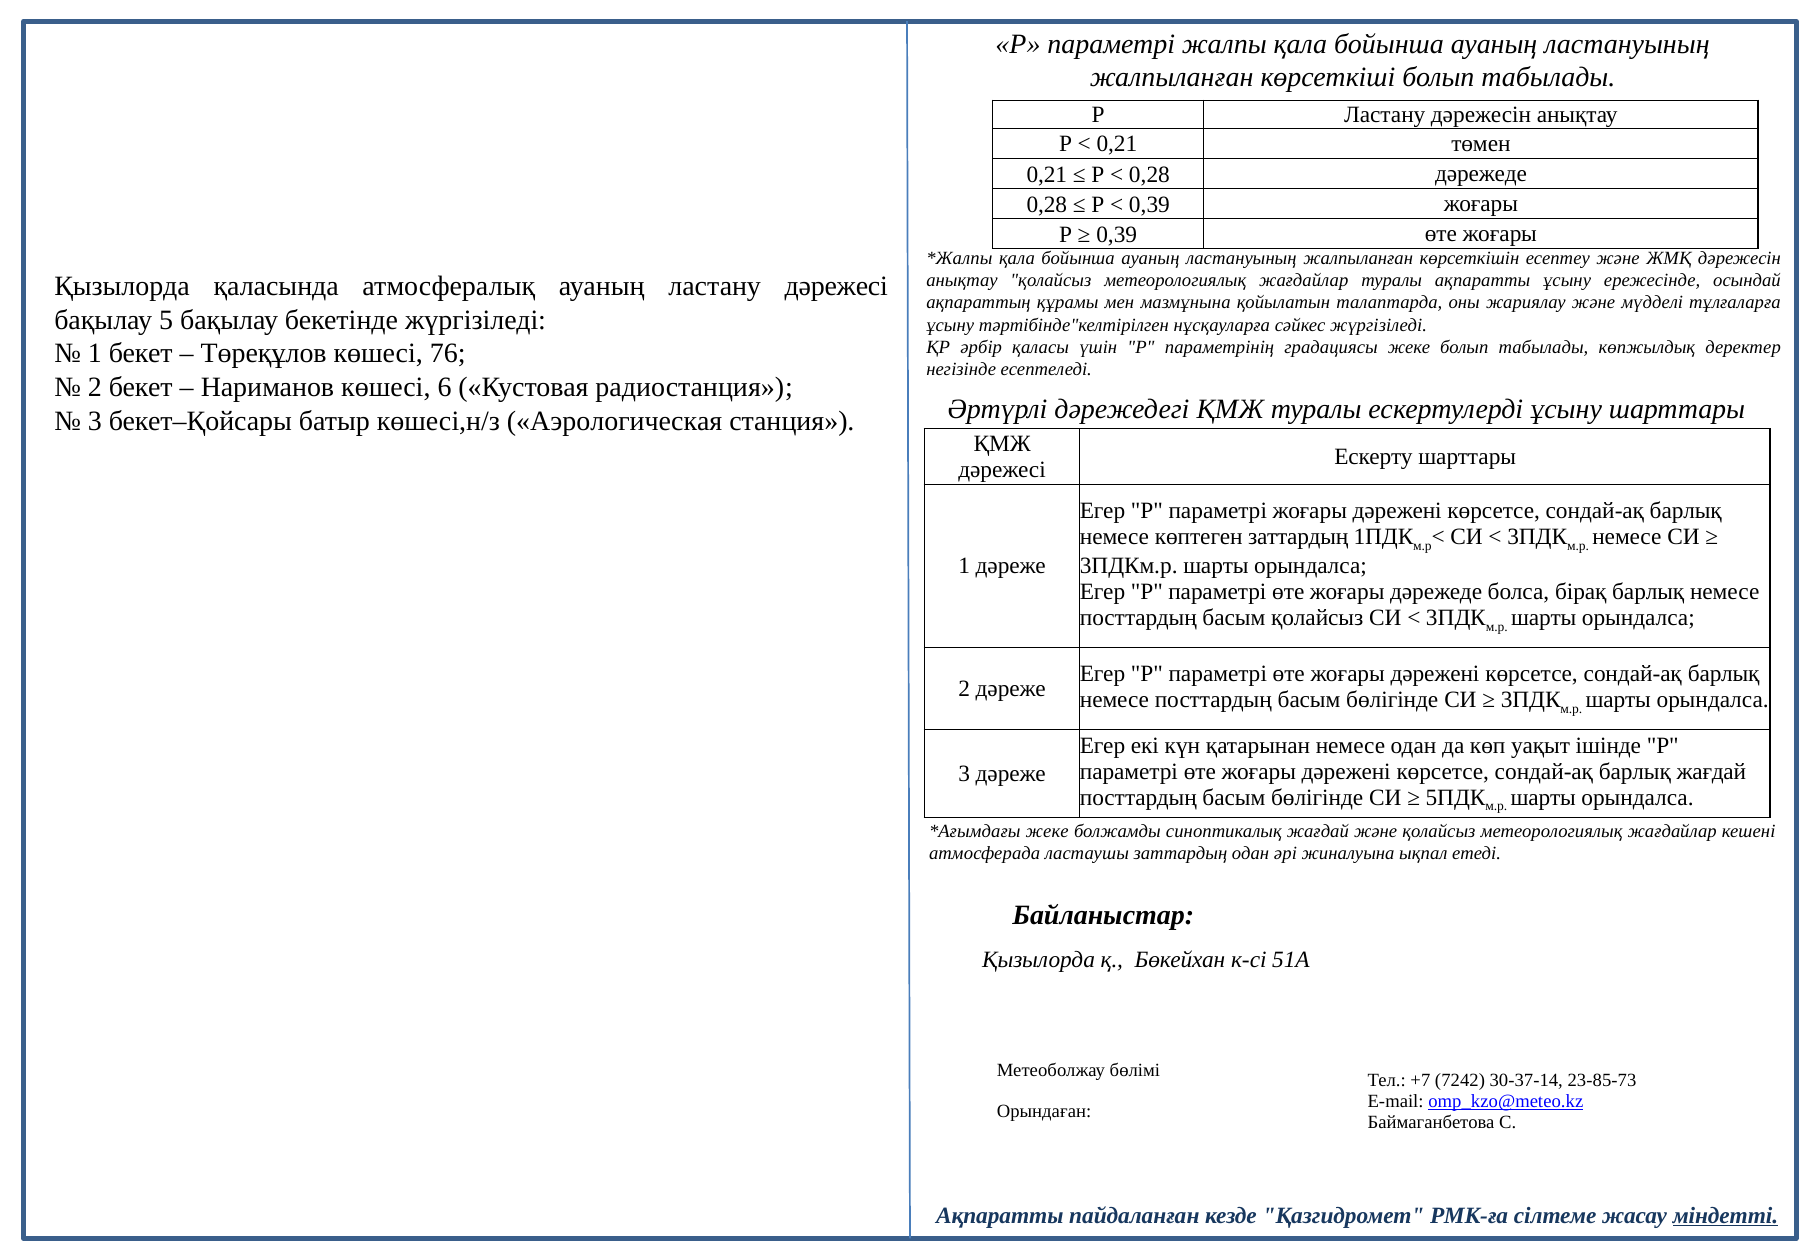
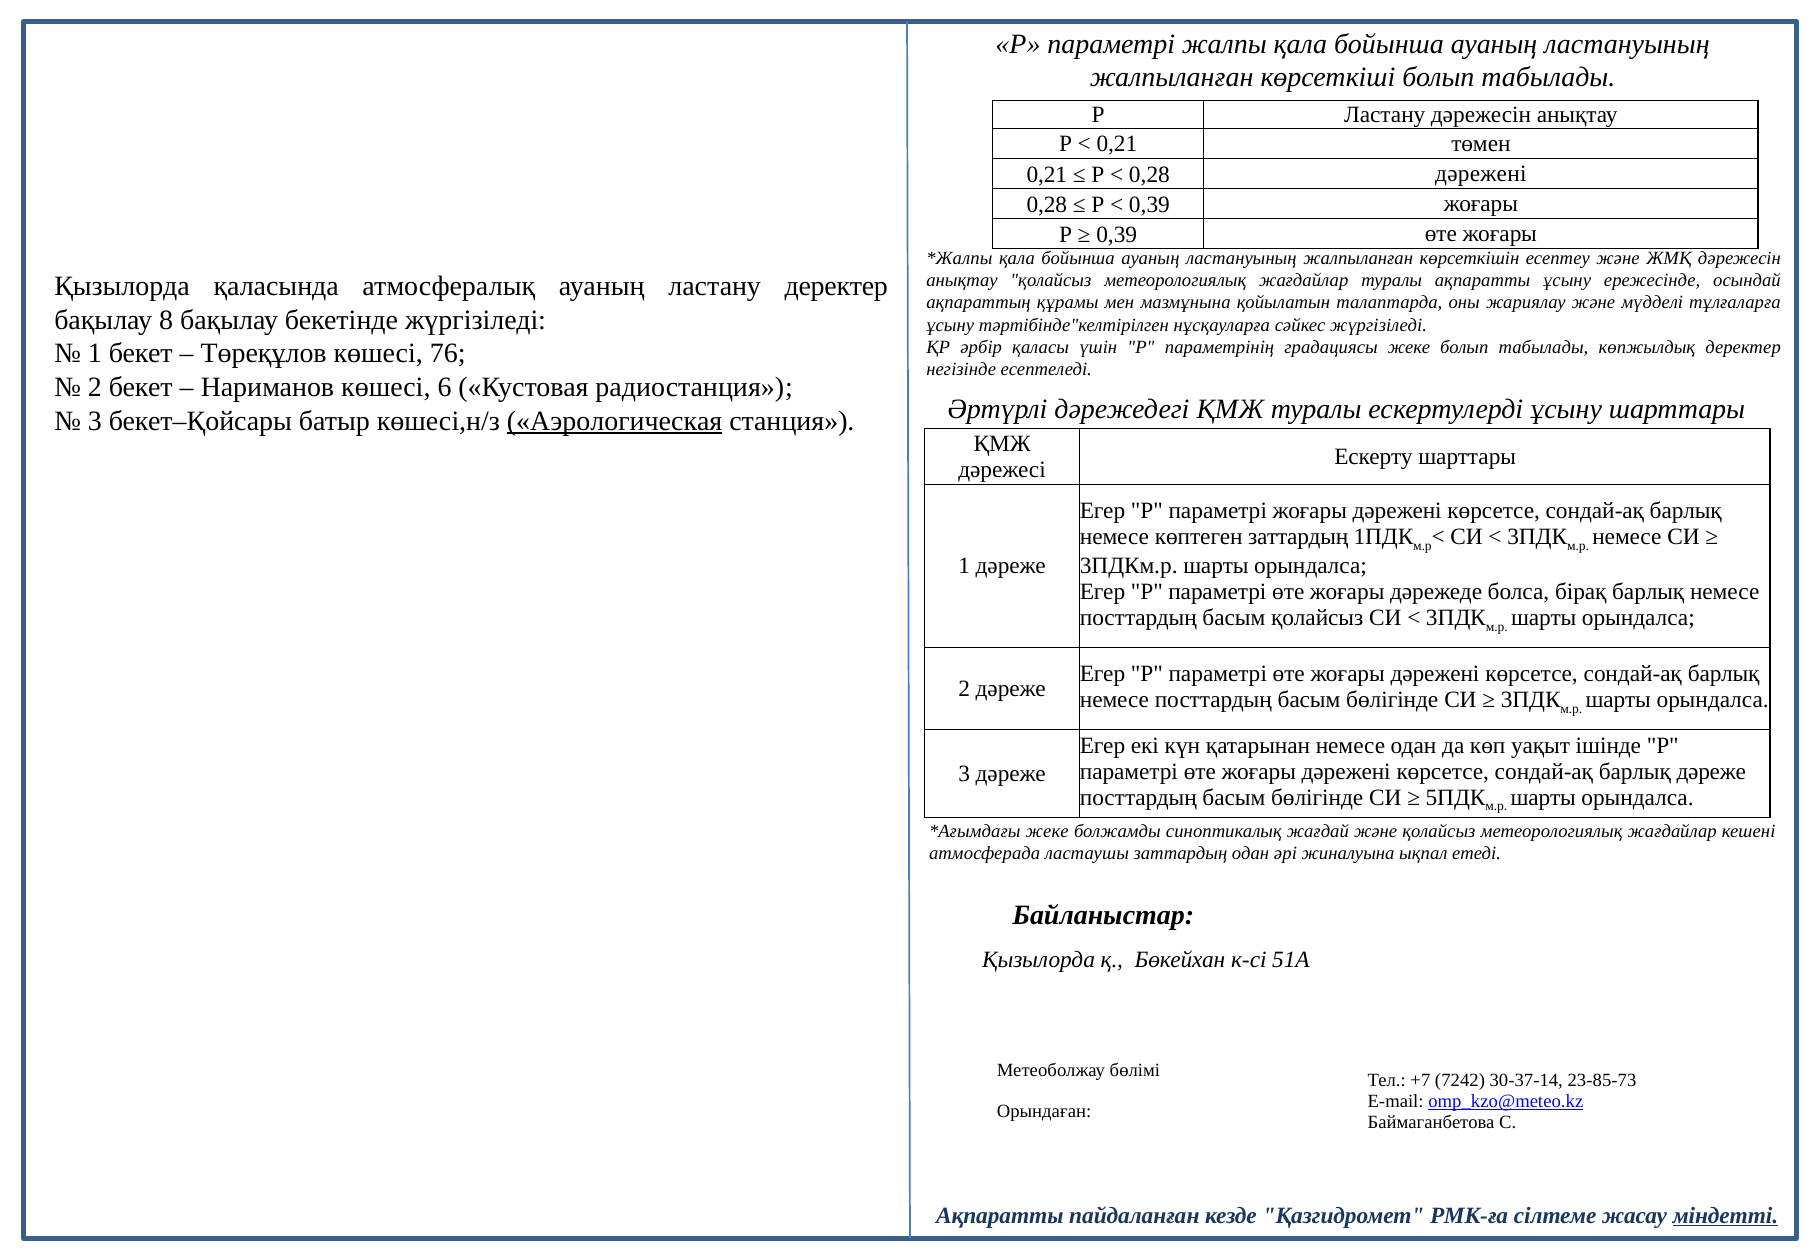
0,28 дәрежеде: дәрежеде -> дәрежені
ластану дәрежесі: дәрежесі -> деректер
5: 5 -> 8
Аэрологическая underline: none -> present
барлық жағдай: жағдай -> дәреже
